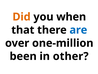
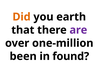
when: when -> earth
are colour: blue -> purple
other: other -> found
